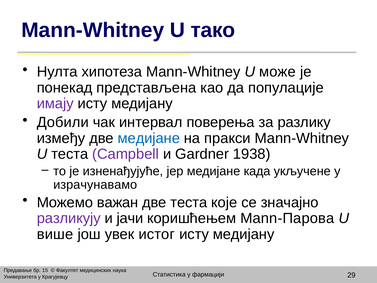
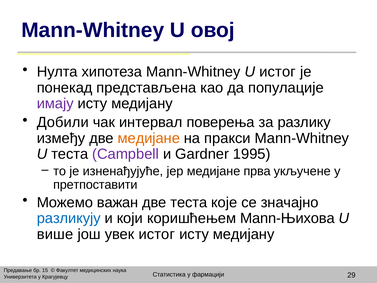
тако: тако -> овој
U може: може -> истог
медијане at (149, 138) colour: blue -> orange
1938: 1938 -> 1995
када: када -> прва
израчунавамо: израчунавамо -> претпоставити
разликују colour: purple -> blue
јачи: јачи -> који
Мann-Парова: Мann-Парова -> Мann-Њихова
